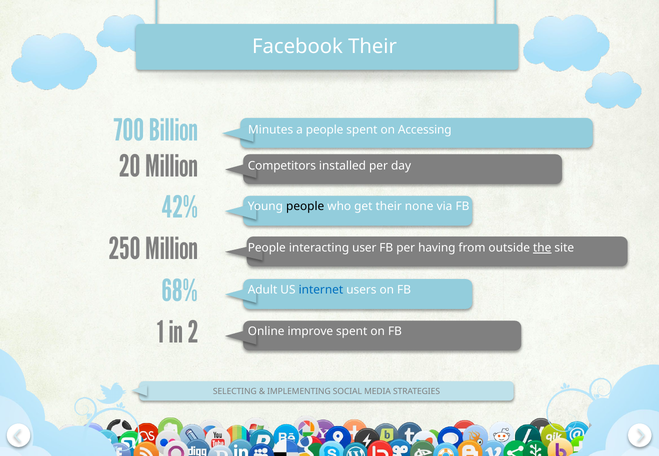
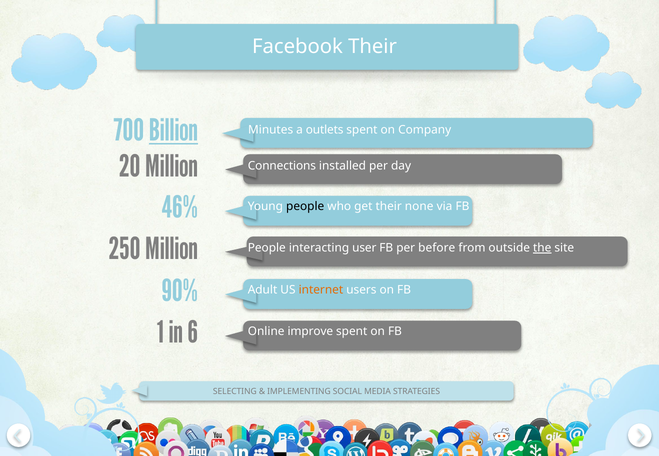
Billion underline: none -> present
a people: people -> outlets
Accessing: Accessing -> Company
Competitors: Competitors -> Connections
42%: 42% -> 46%
having: having -> before
68%: 68% -> 90%
internet colour: blue -> orange
2: 2 -> 6
